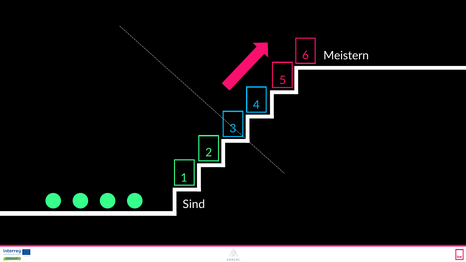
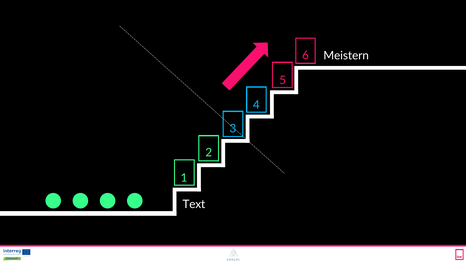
Sind: Sind -> Text
